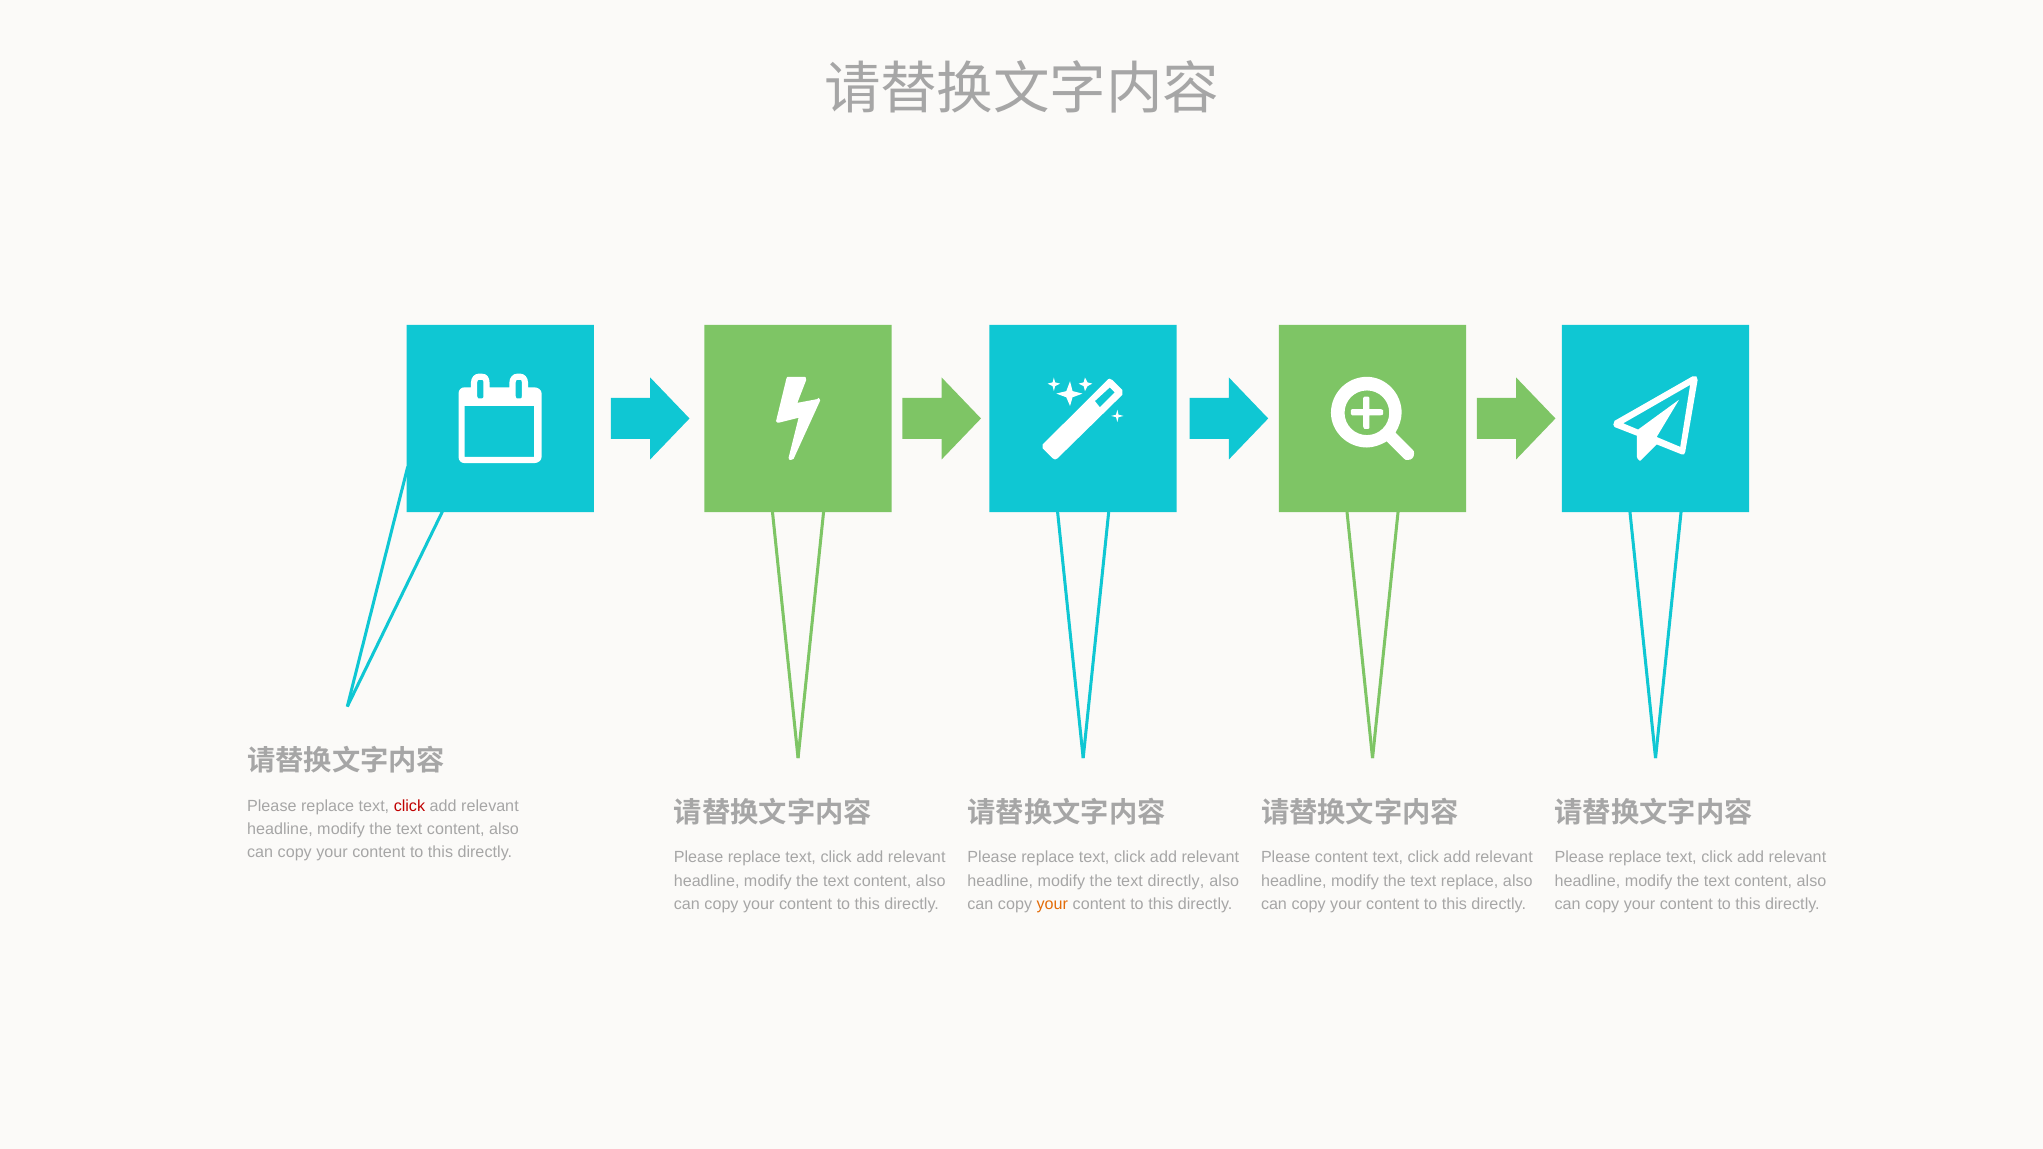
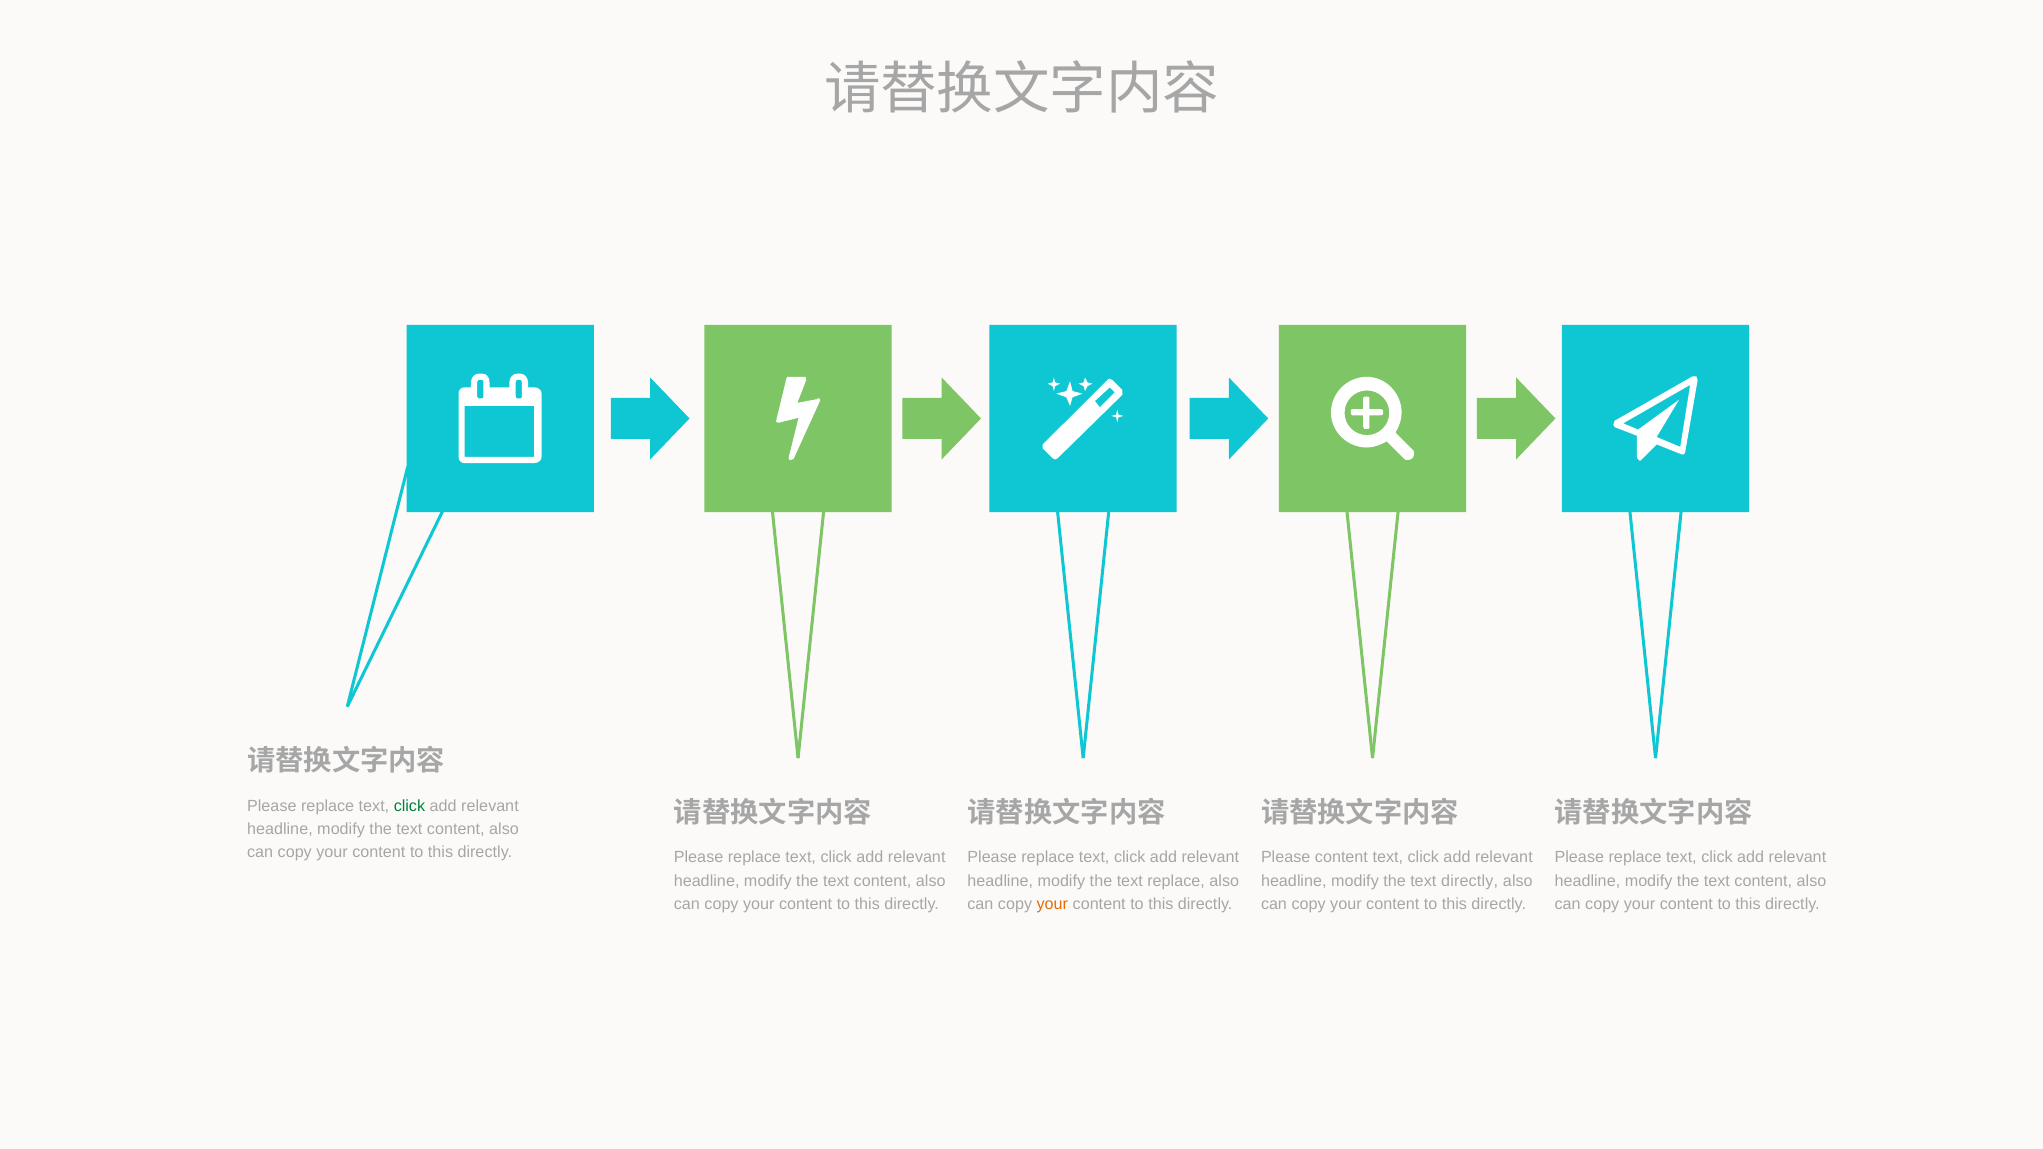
click at (409, 806) colour: red -> green
text directly: directly -> replace
text replace: replace -> directly
